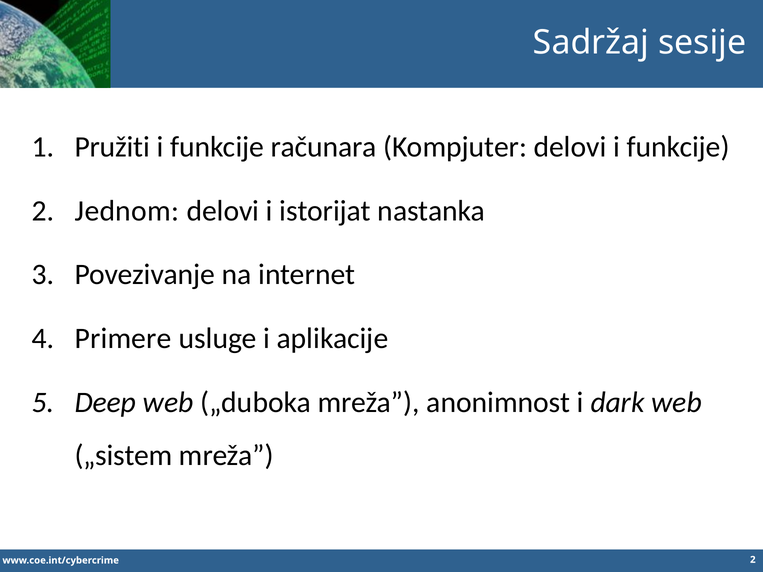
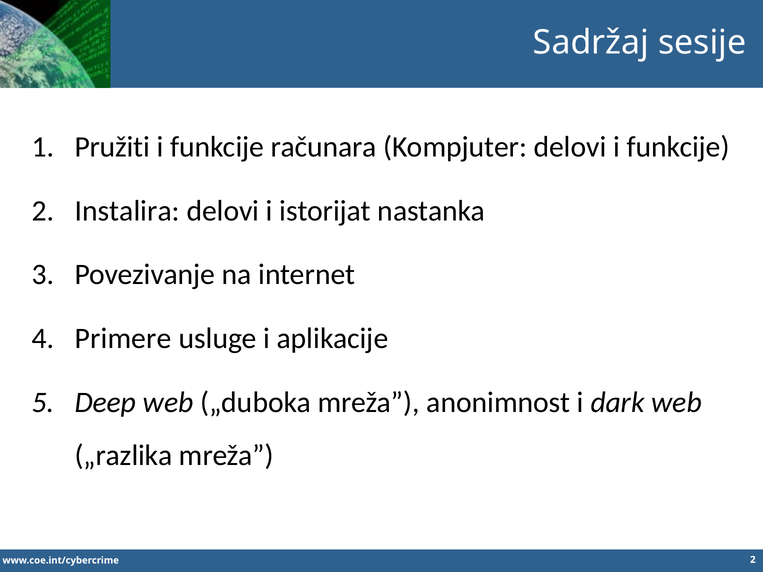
Jednom: Jednom -> Instalira
„sistem: „sistem -> „razlika
